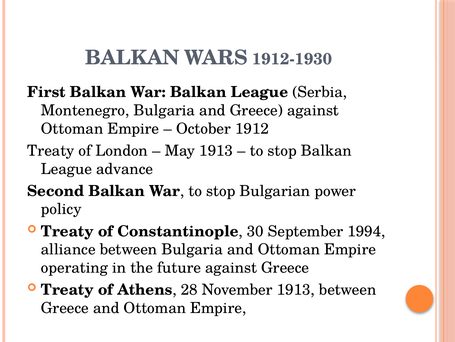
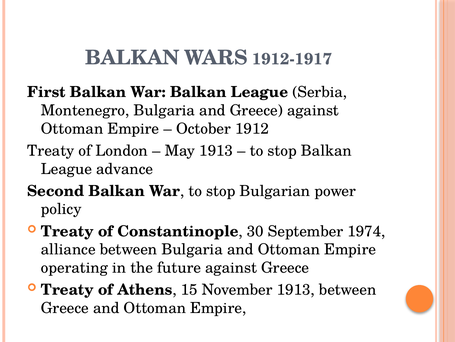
1912-1930: 1912-1930 -> 1912-1917
1994: 1994 -> 1974
28: 28 -> 15
